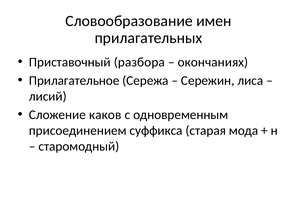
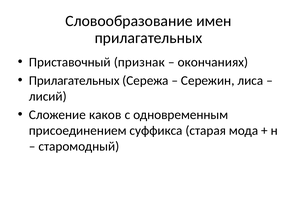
разбора: разбора -> признак
Прилагательное at (74, 81): Прилагательное -> Прилагательных
